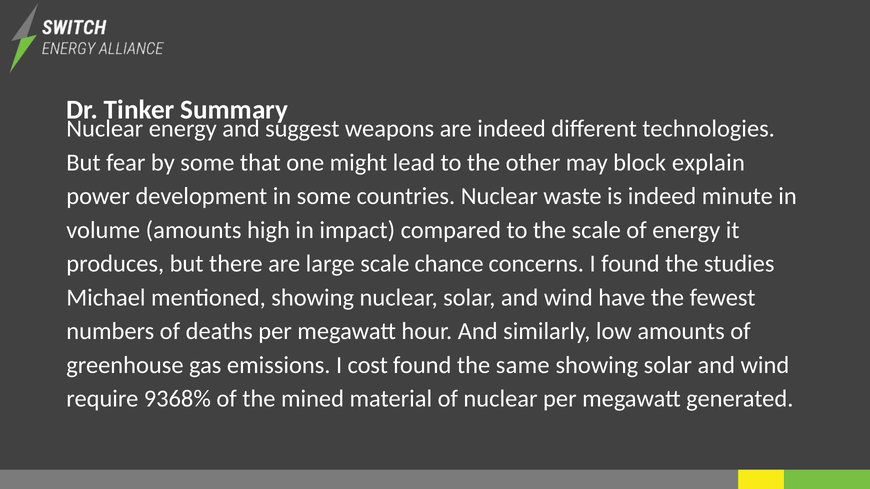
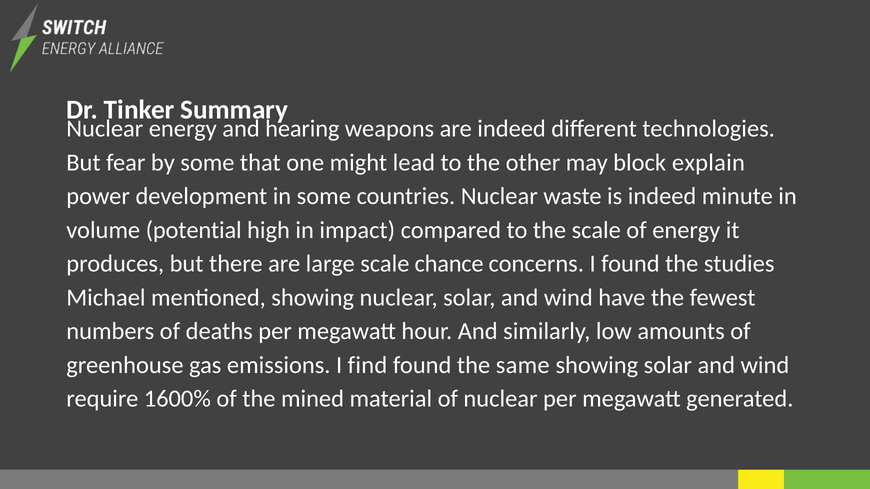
suggest: suggest -> hearing
volume amounts: amounts -> potential
cost: cost -> find
9368%: 9368% -> 1600%
